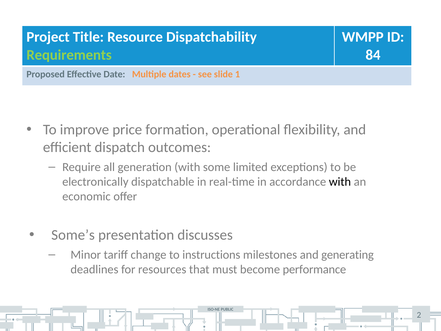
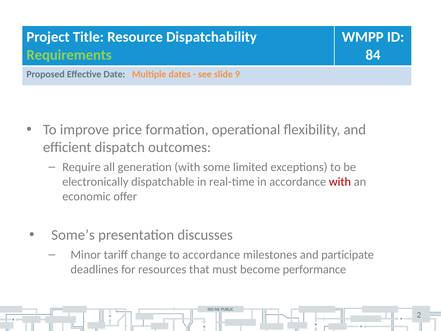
1: 1 -> 9
with at (340, 182) colour: black -> red
to instructions: instructions -> accordance
generating: generating -> participate
